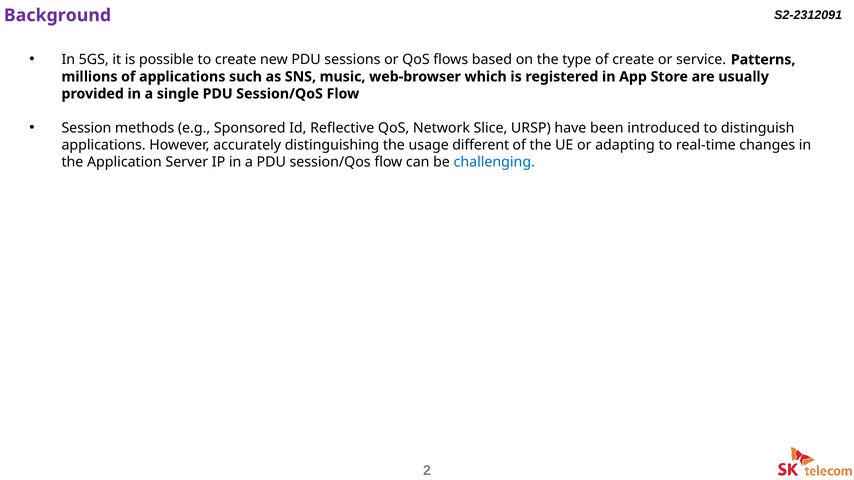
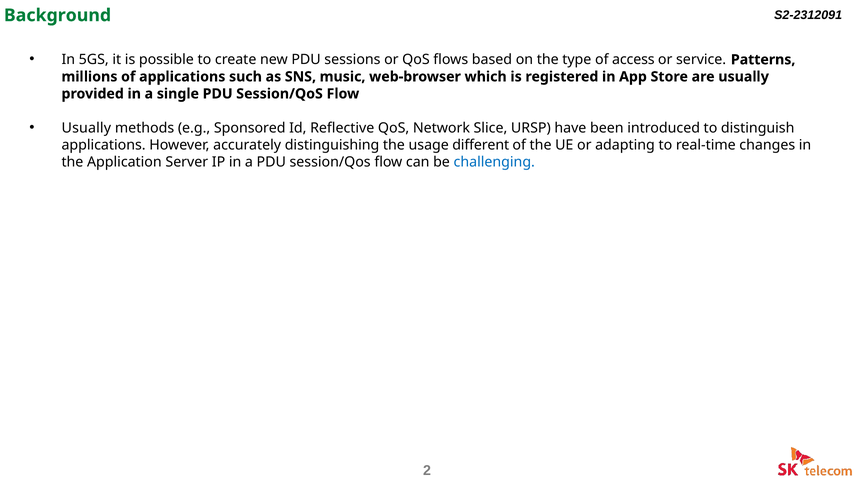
Background colour: purple -> green
of create: create -> access
Session at (86, 128): Session -> Usually
